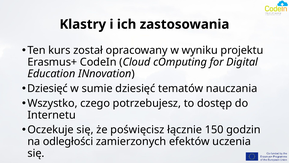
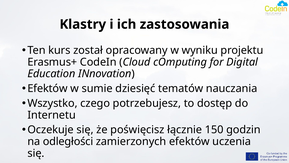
Dziesięć at (48, 88): Dziesięć -> Efektów
